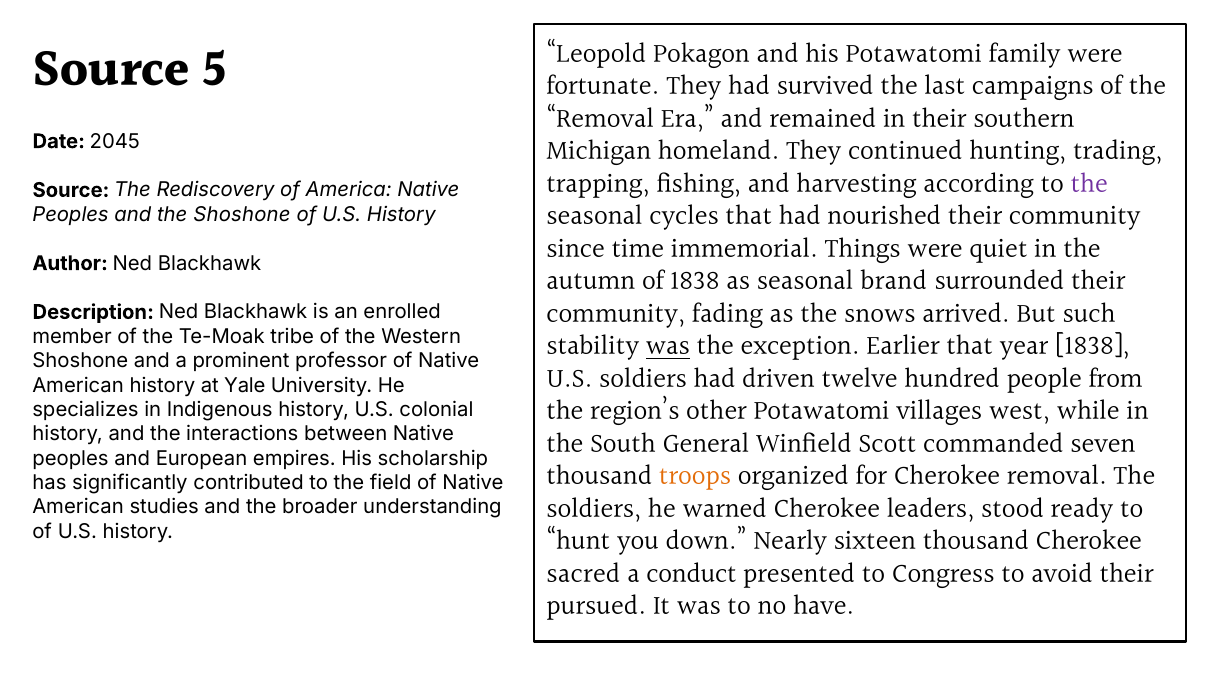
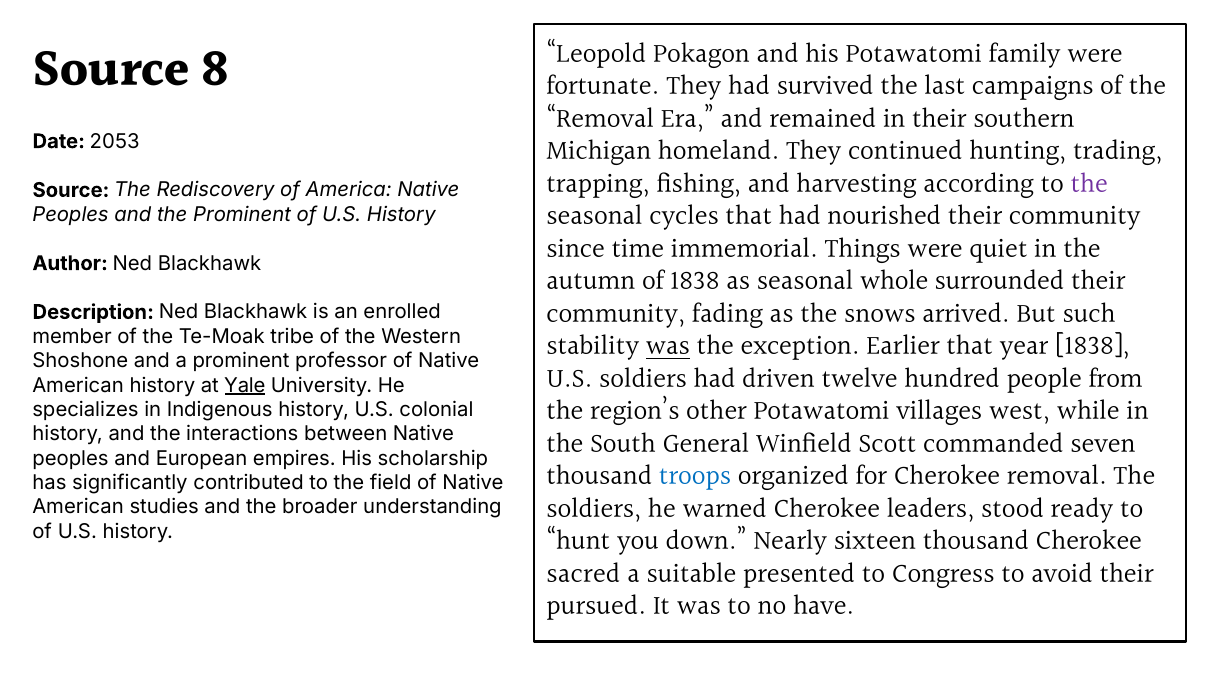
5: 5 -> 8
2045: 2045 -> 2053
the Shoshone: Shoshone -> Prominent
brand: brand -> whole
Yale underline: none -> present
troops colour: orange -> blue
conduct: conduct -> suitable
